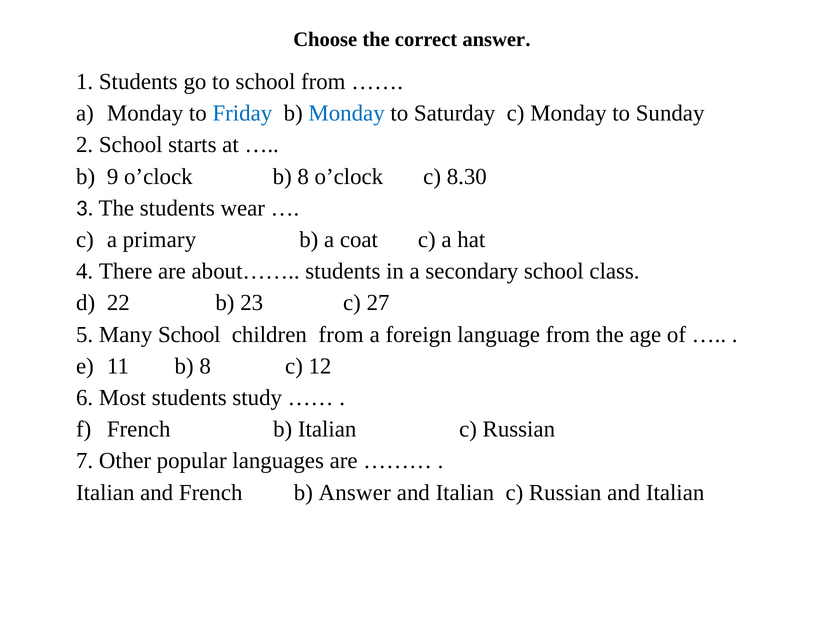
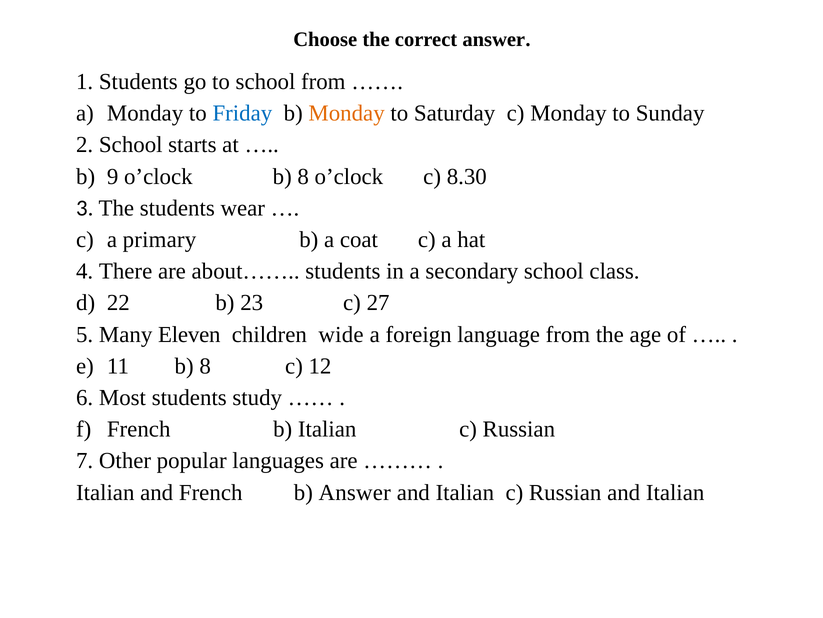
Monday at (347, 113) colour: blue -> orange
Many School: School -> Eleven
children from: from -> wide
